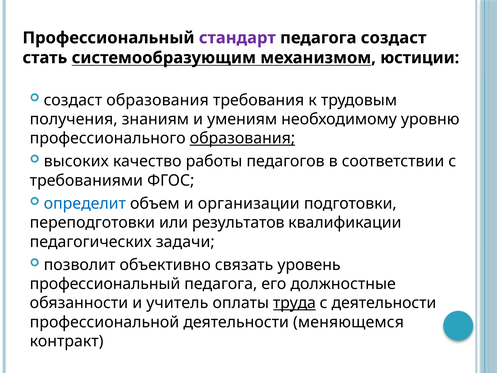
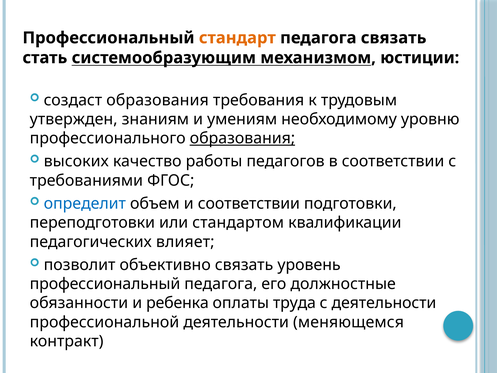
стандарт colour: purple -> orange
педагога создаст: создаст -> связать
получения: получения -> утвержден
и организации: организации -> соответствии
результатов: результатов -> стандартом
задачи: задачи -> влияет
учитель: учитель -> ребенка
труда underline: present -> none
